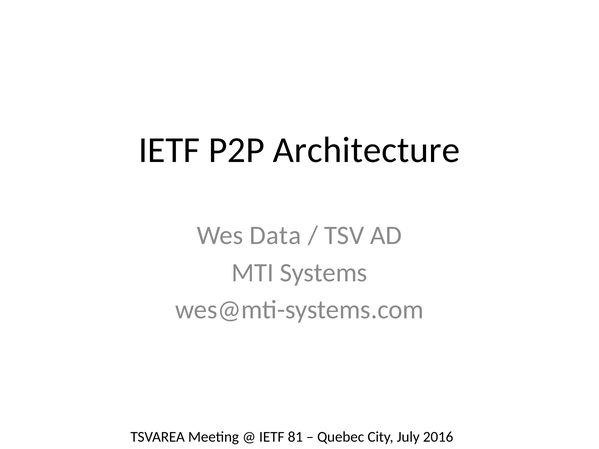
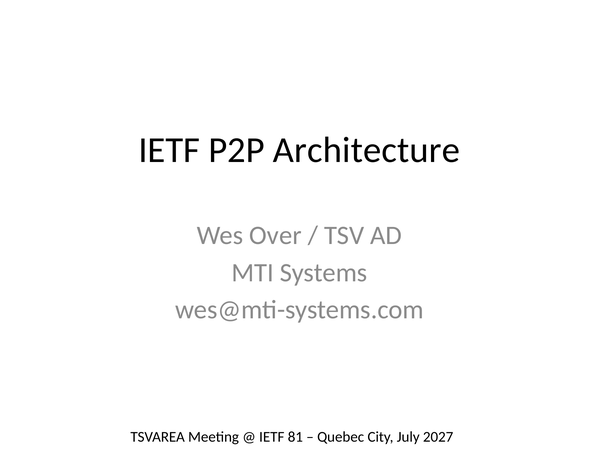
Data: Data -> Over
2016: 2016 -> 2027
